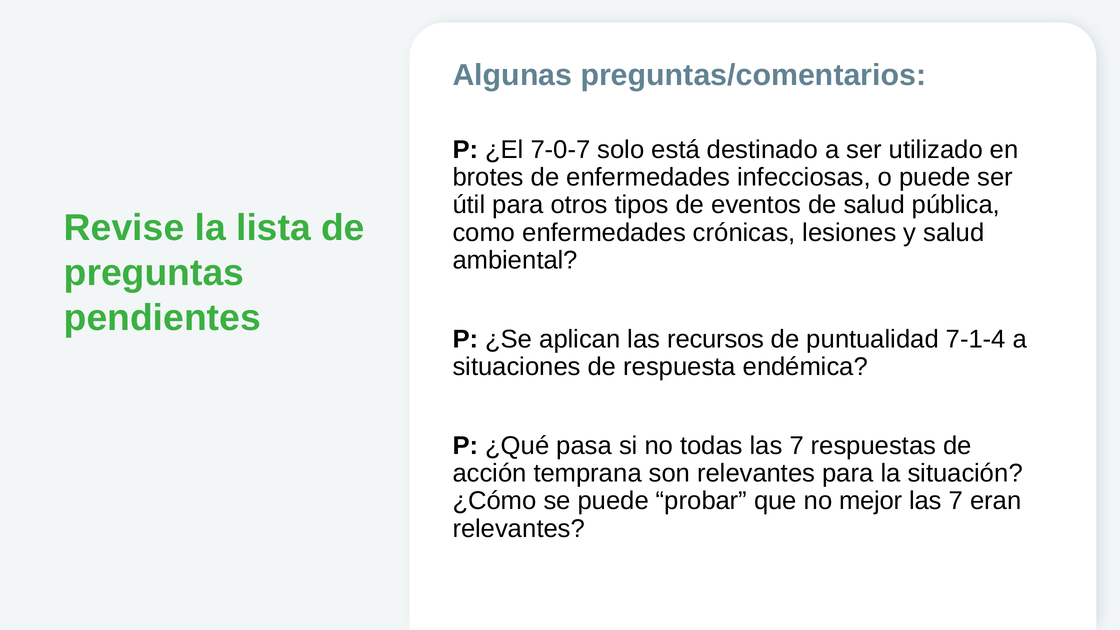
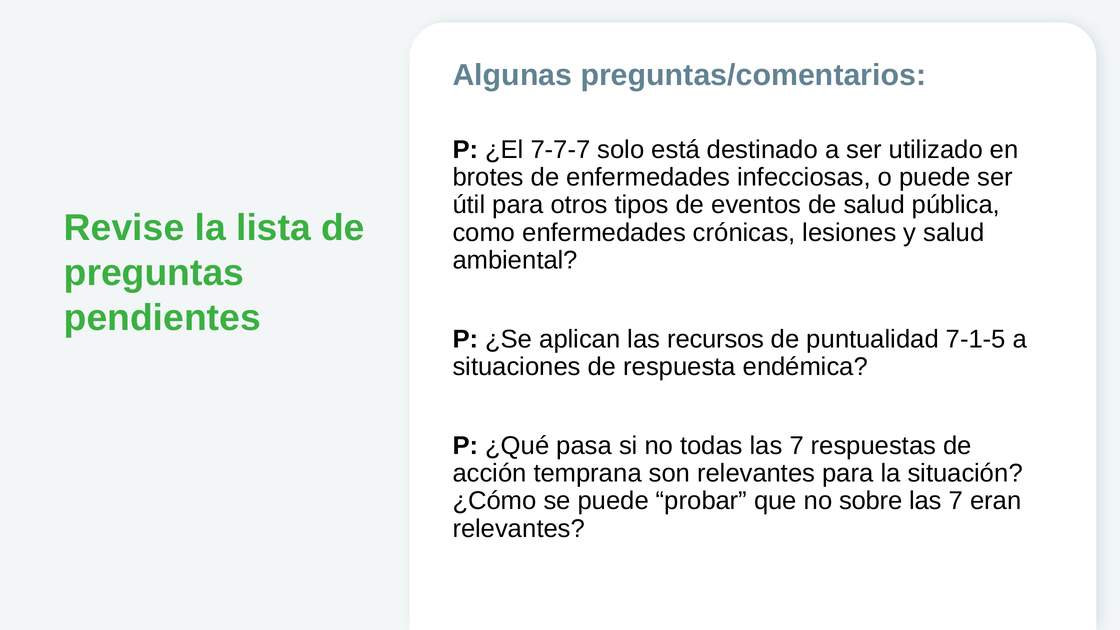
7-0-7: 7-0-7 -> 7-7-7
7-1-4: 7-1-4 -> 7-1-5
mejor: mejor -> sobre
